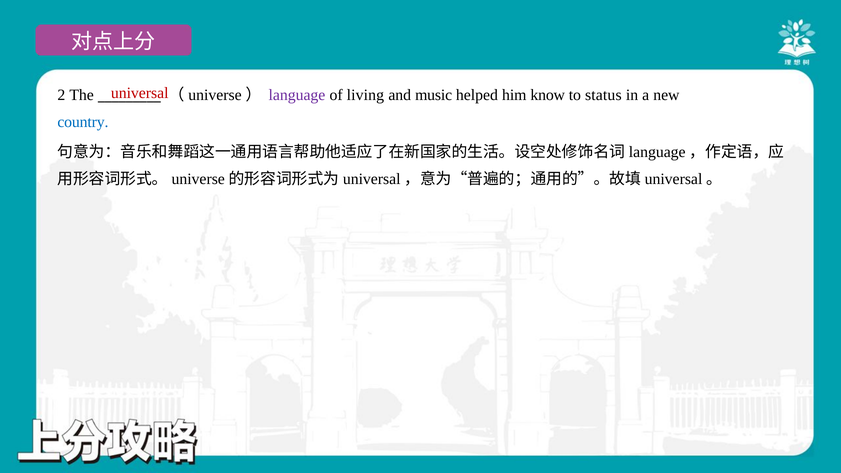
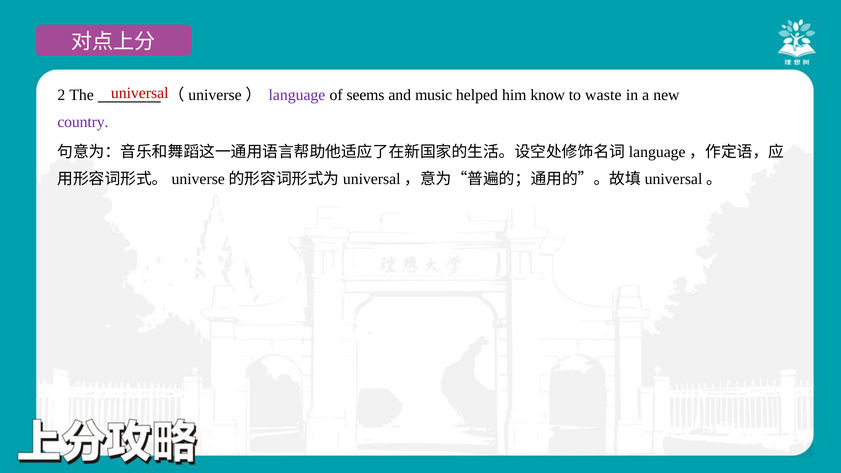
living: living -> seems
status: status -> waste
country colour: blue -> purple
